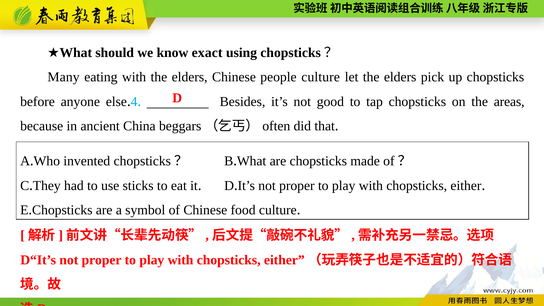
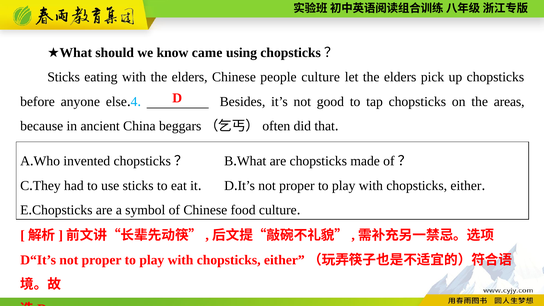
exact: exact -> came
Many at (64, 77): Many -> Sticks
